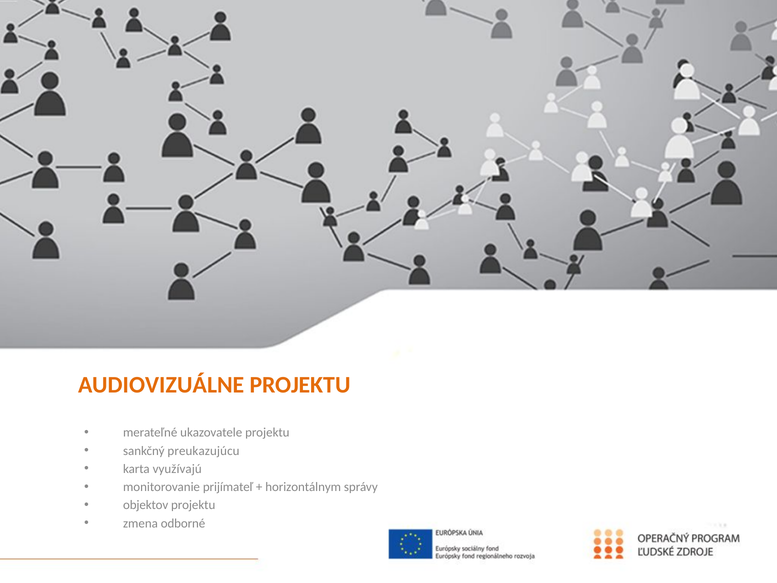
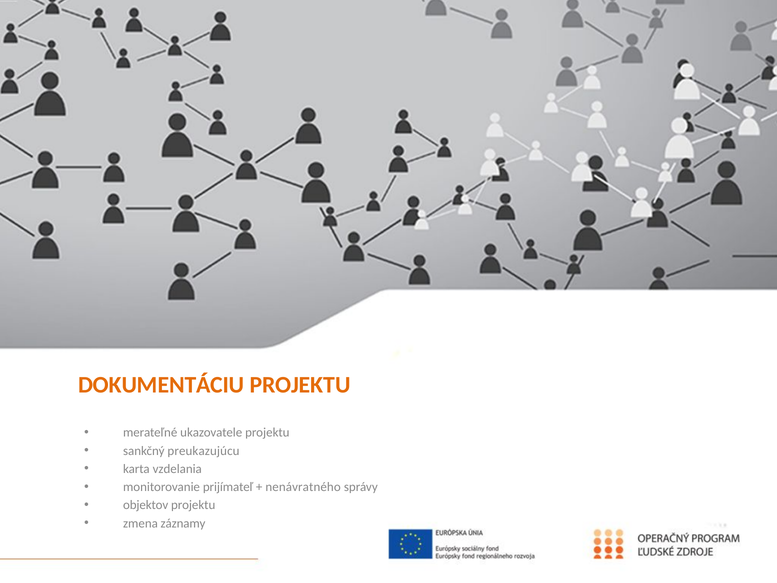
AUDIOVIZUÁLNE: AUDIOVIZUÁLNE -> DOKUMENTÁCIU
využívajú: využívajú -> vzdelania
horizontálnym: horizontálnym -> nenávratného
odborné: odborné -> záznamy
